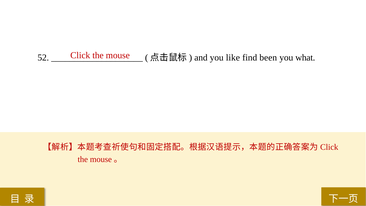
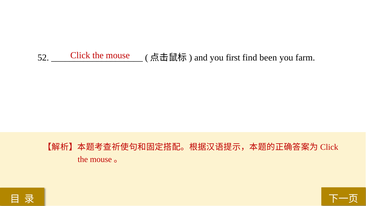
like: like -> first
what: what -> farm
